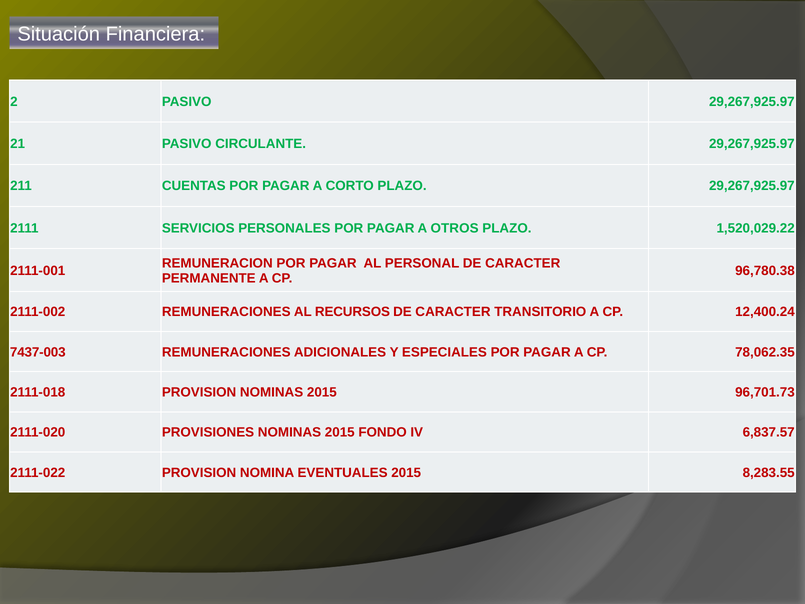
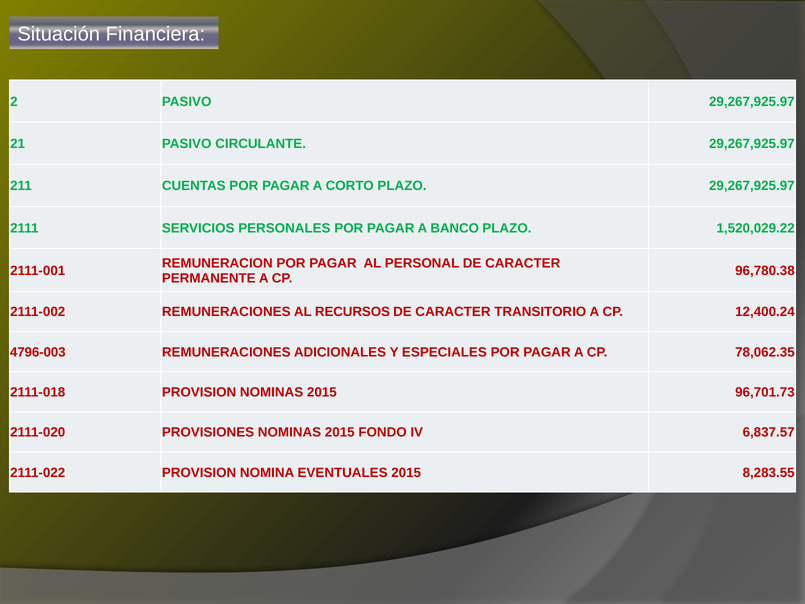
OTROS: OTROS -> BANCO
7437-003: 7437-003 -> 4796-003
